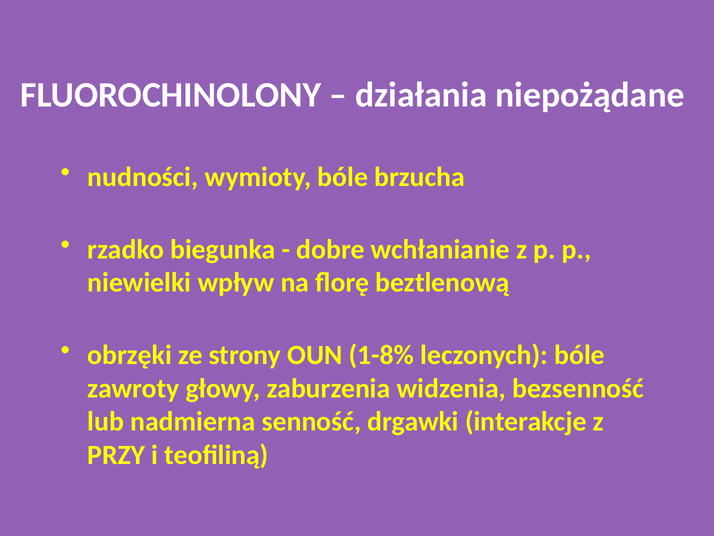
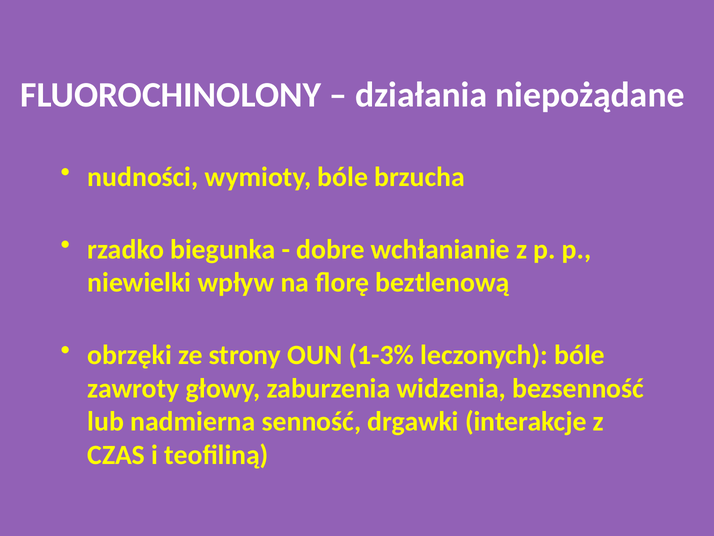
1-8%: 1-8% -> 1-3%
PRZY: PRZY -> CZAS
